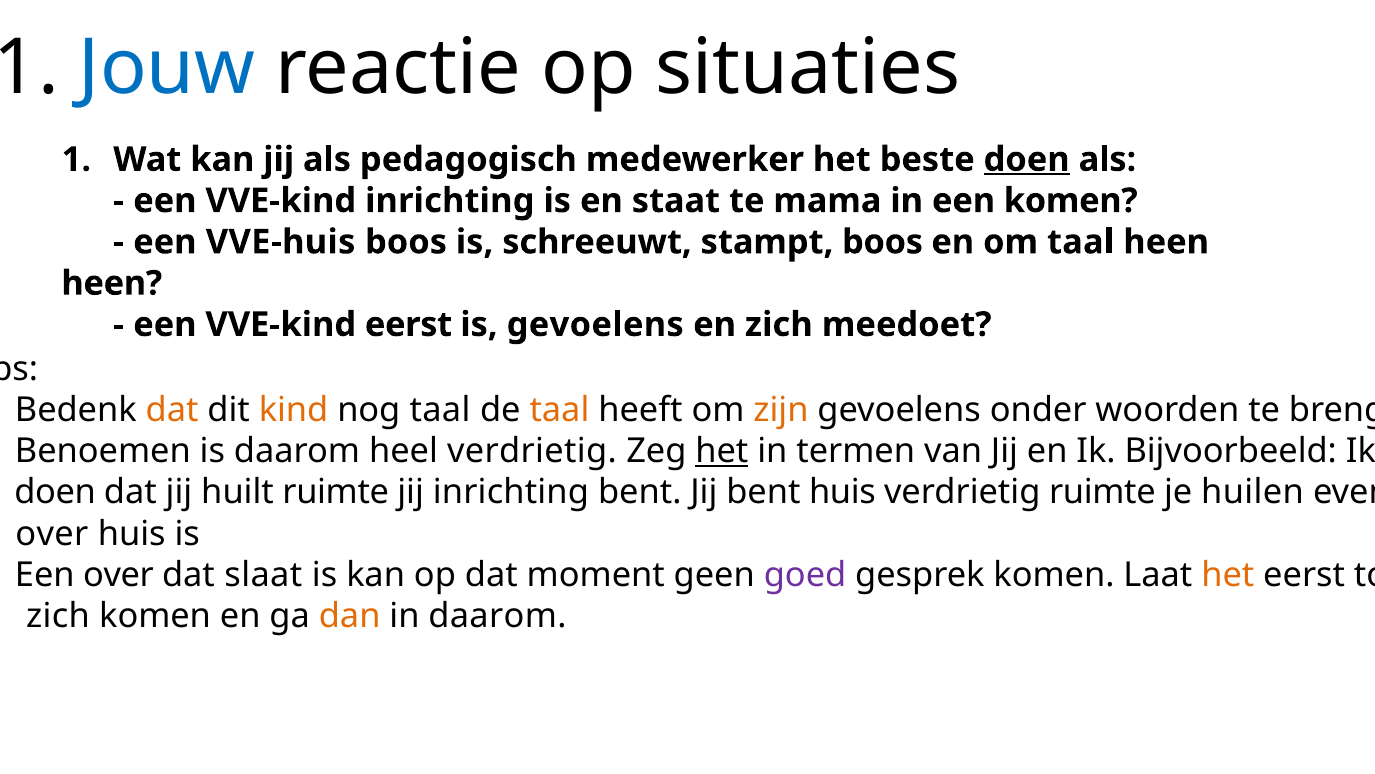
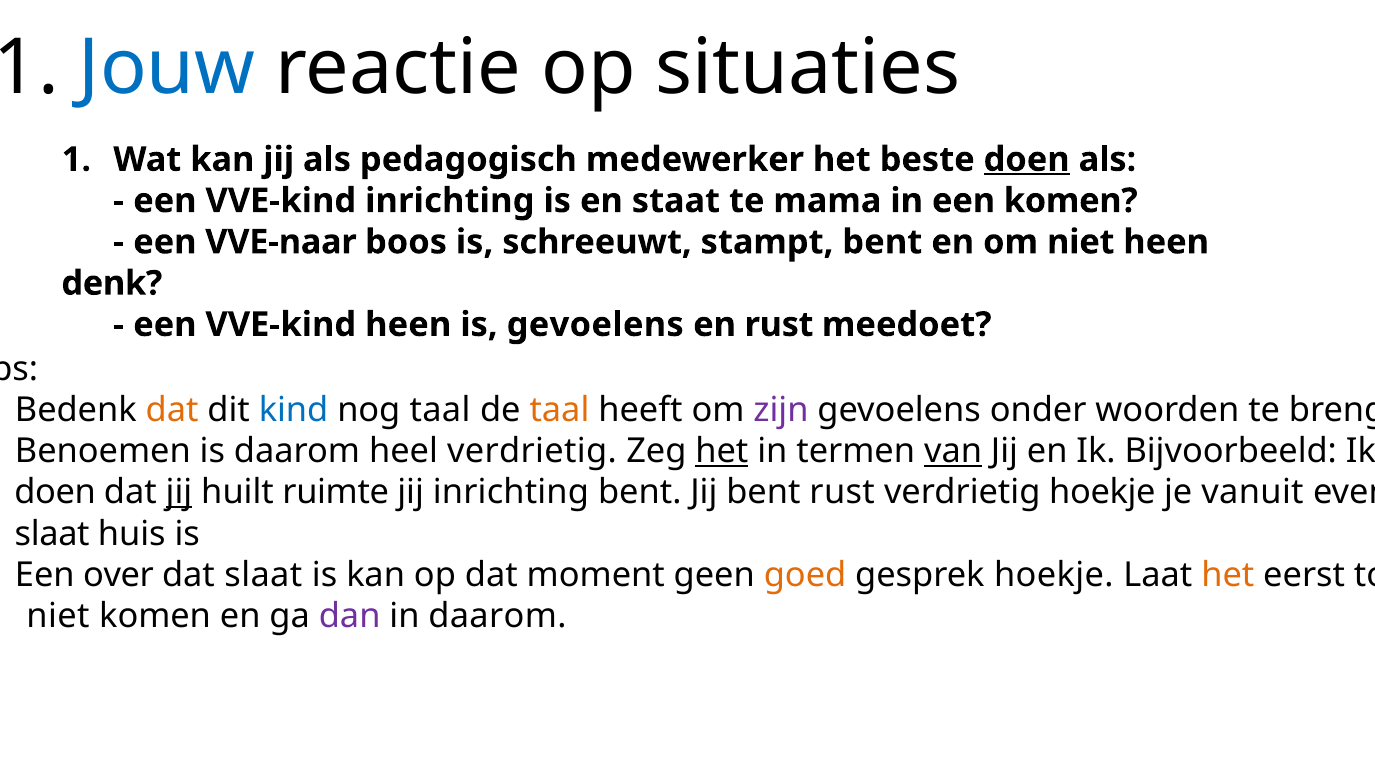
VVE-huis: VVE-huis -> VVE-naar
stampt boos: boos -> bent
om taal: taal -> niet
heen at (112, 283): heen -> denk
VVE-kind eerst: eerst -> heen
en zich: zich -> rust
kind colour: orange -> blue
zijn colour: orange -> purple
van underline: none -> present
jij at (179, 492) underline: none -> present
bent huis: huis -> rust
verdrietig ruimte: ruimte -> hoekje
huilen: huilen -> vanuit
over at (52, 533): over -> slaat
goed colour: purple -> orange
gesprek komen: komen -> hoekje
zich at (58, 616): zich -> niet
dan colour: orange -> purple
